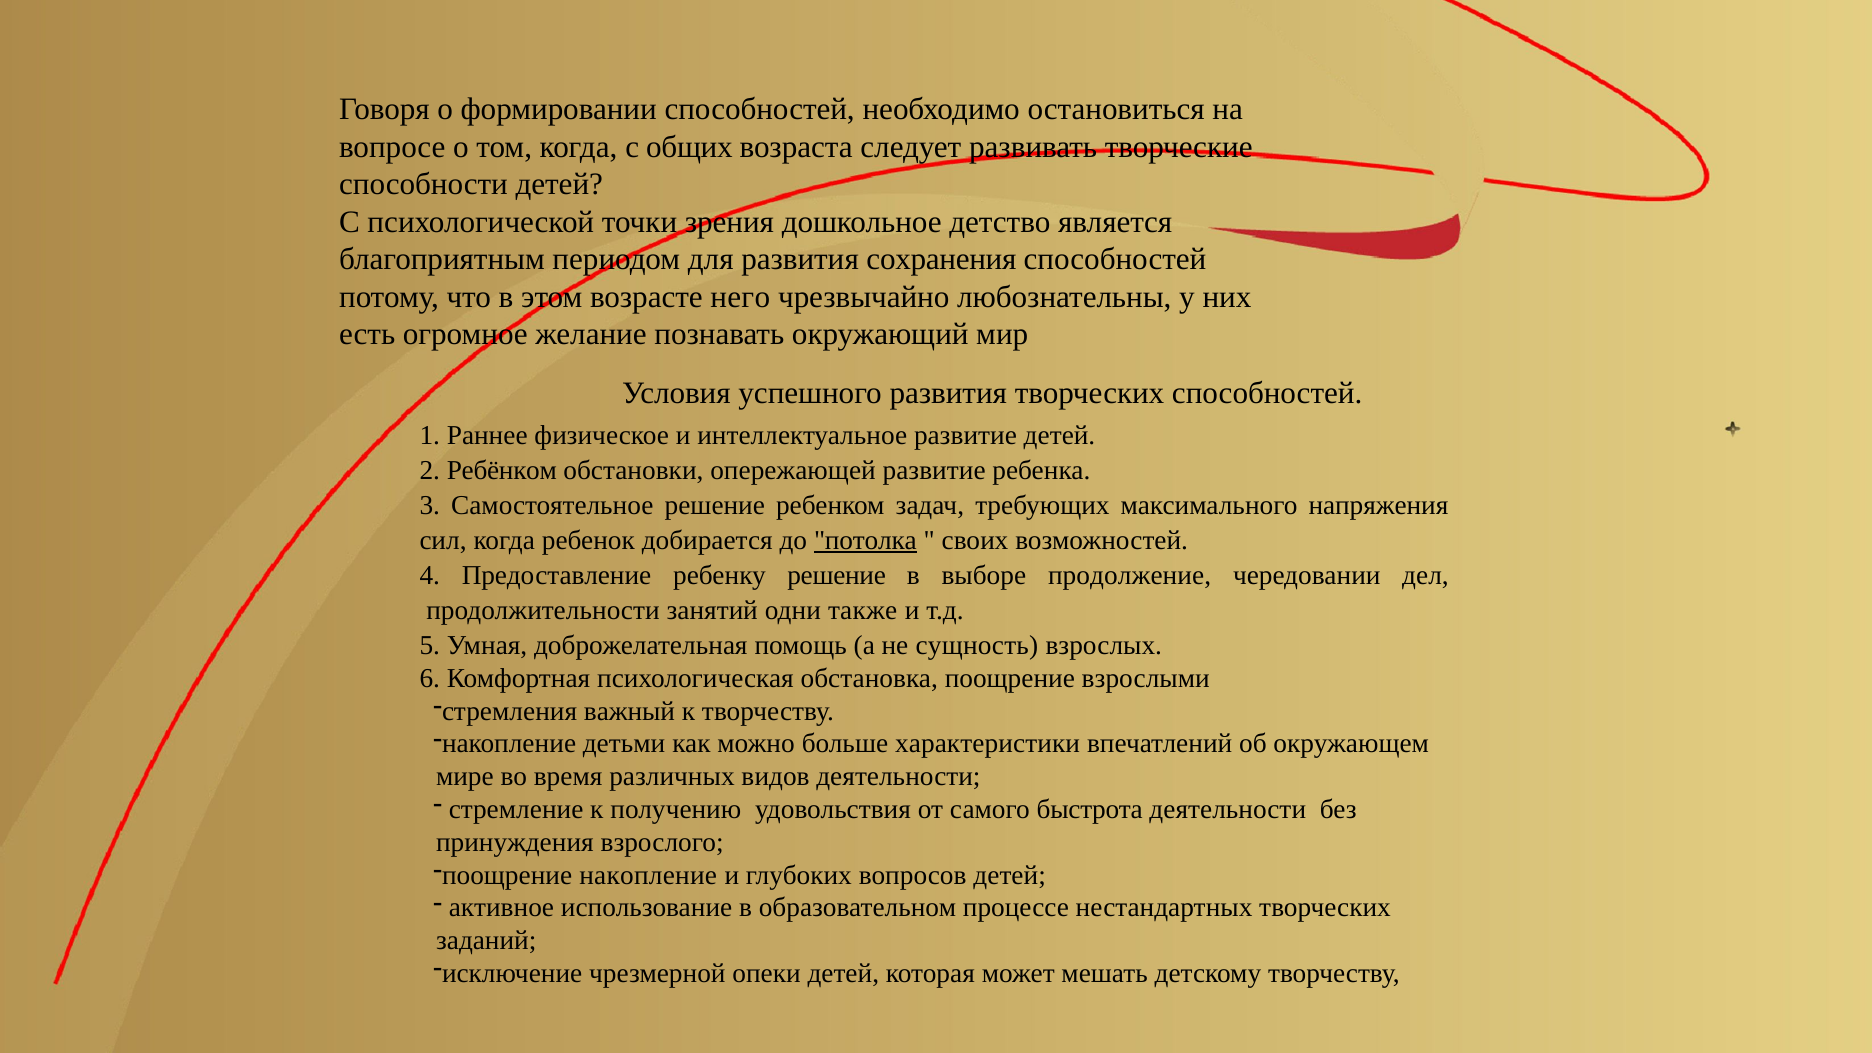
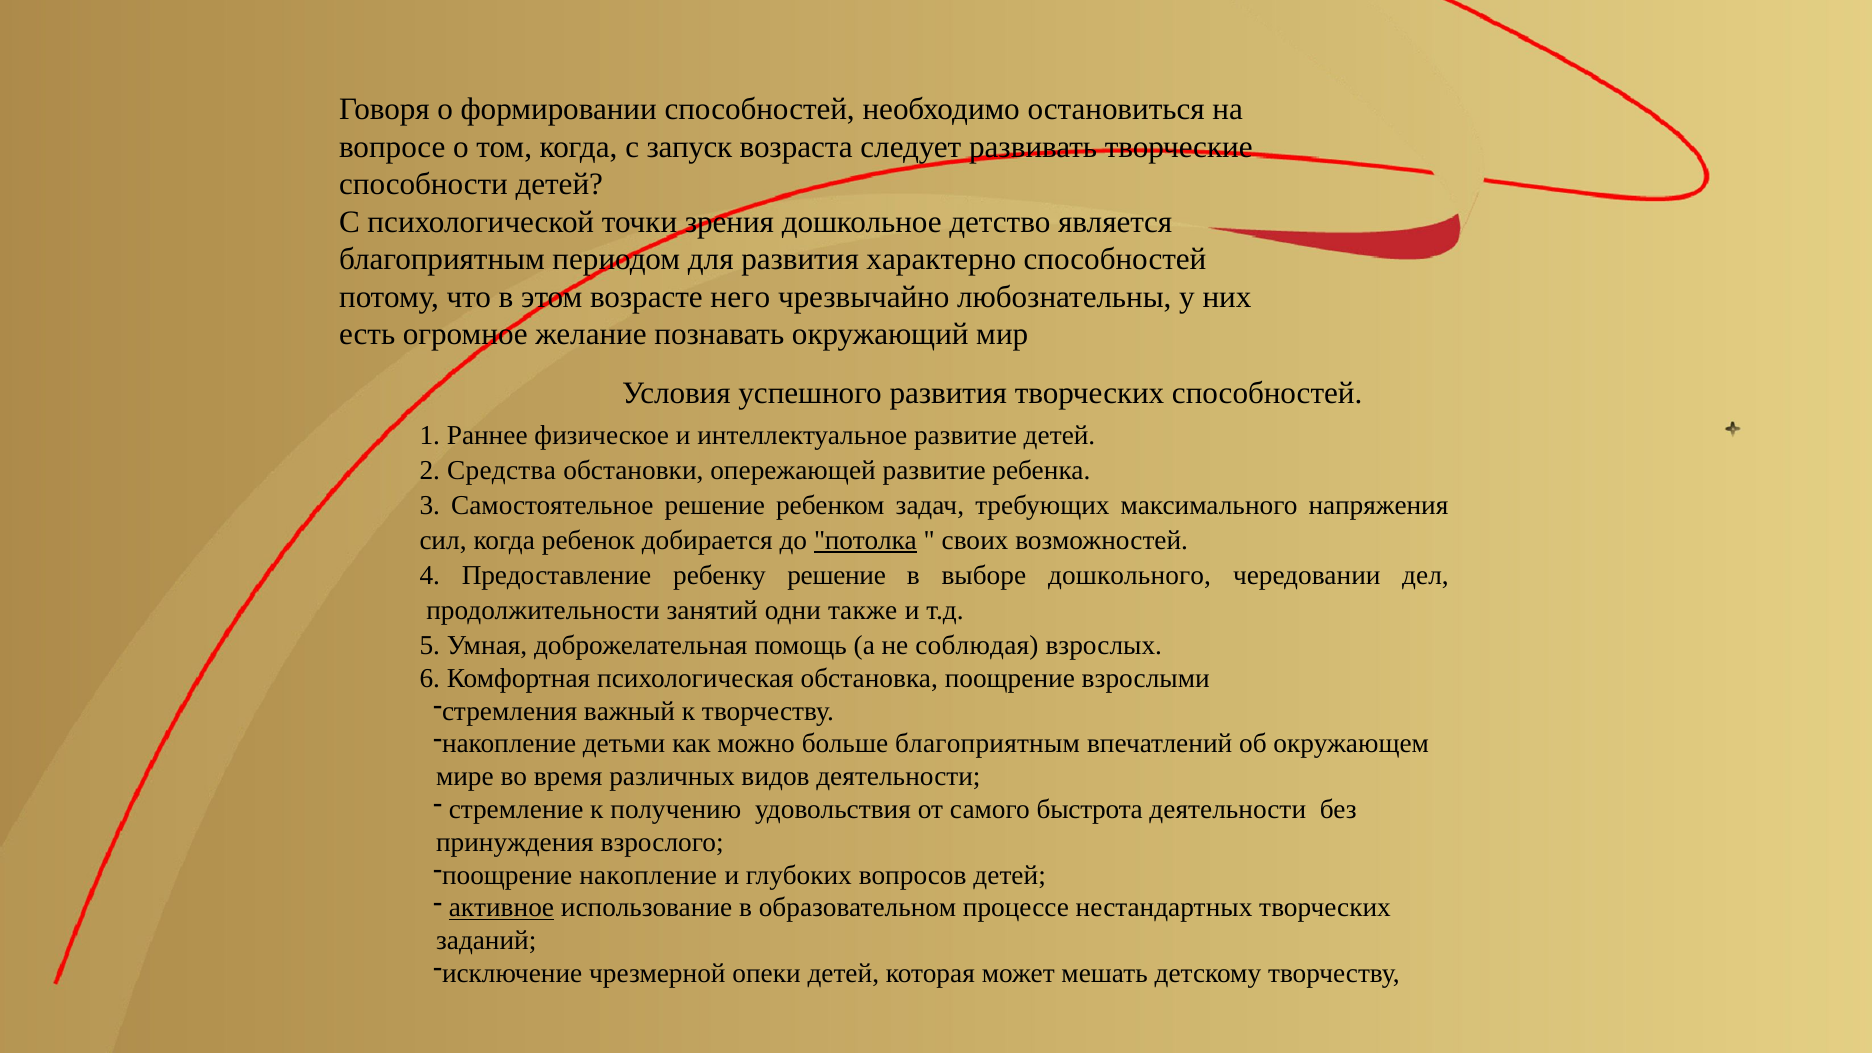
общих: общих -> запуск
сохранения: сохранения -> характерно
Ребёнком: Ребёнком -> Средства
продолжение: продолжение -> дошкольного
сущность: сущность -> соблюдая
больше характеристики: характеристики -> благоприятным
активное underline: none -> present
